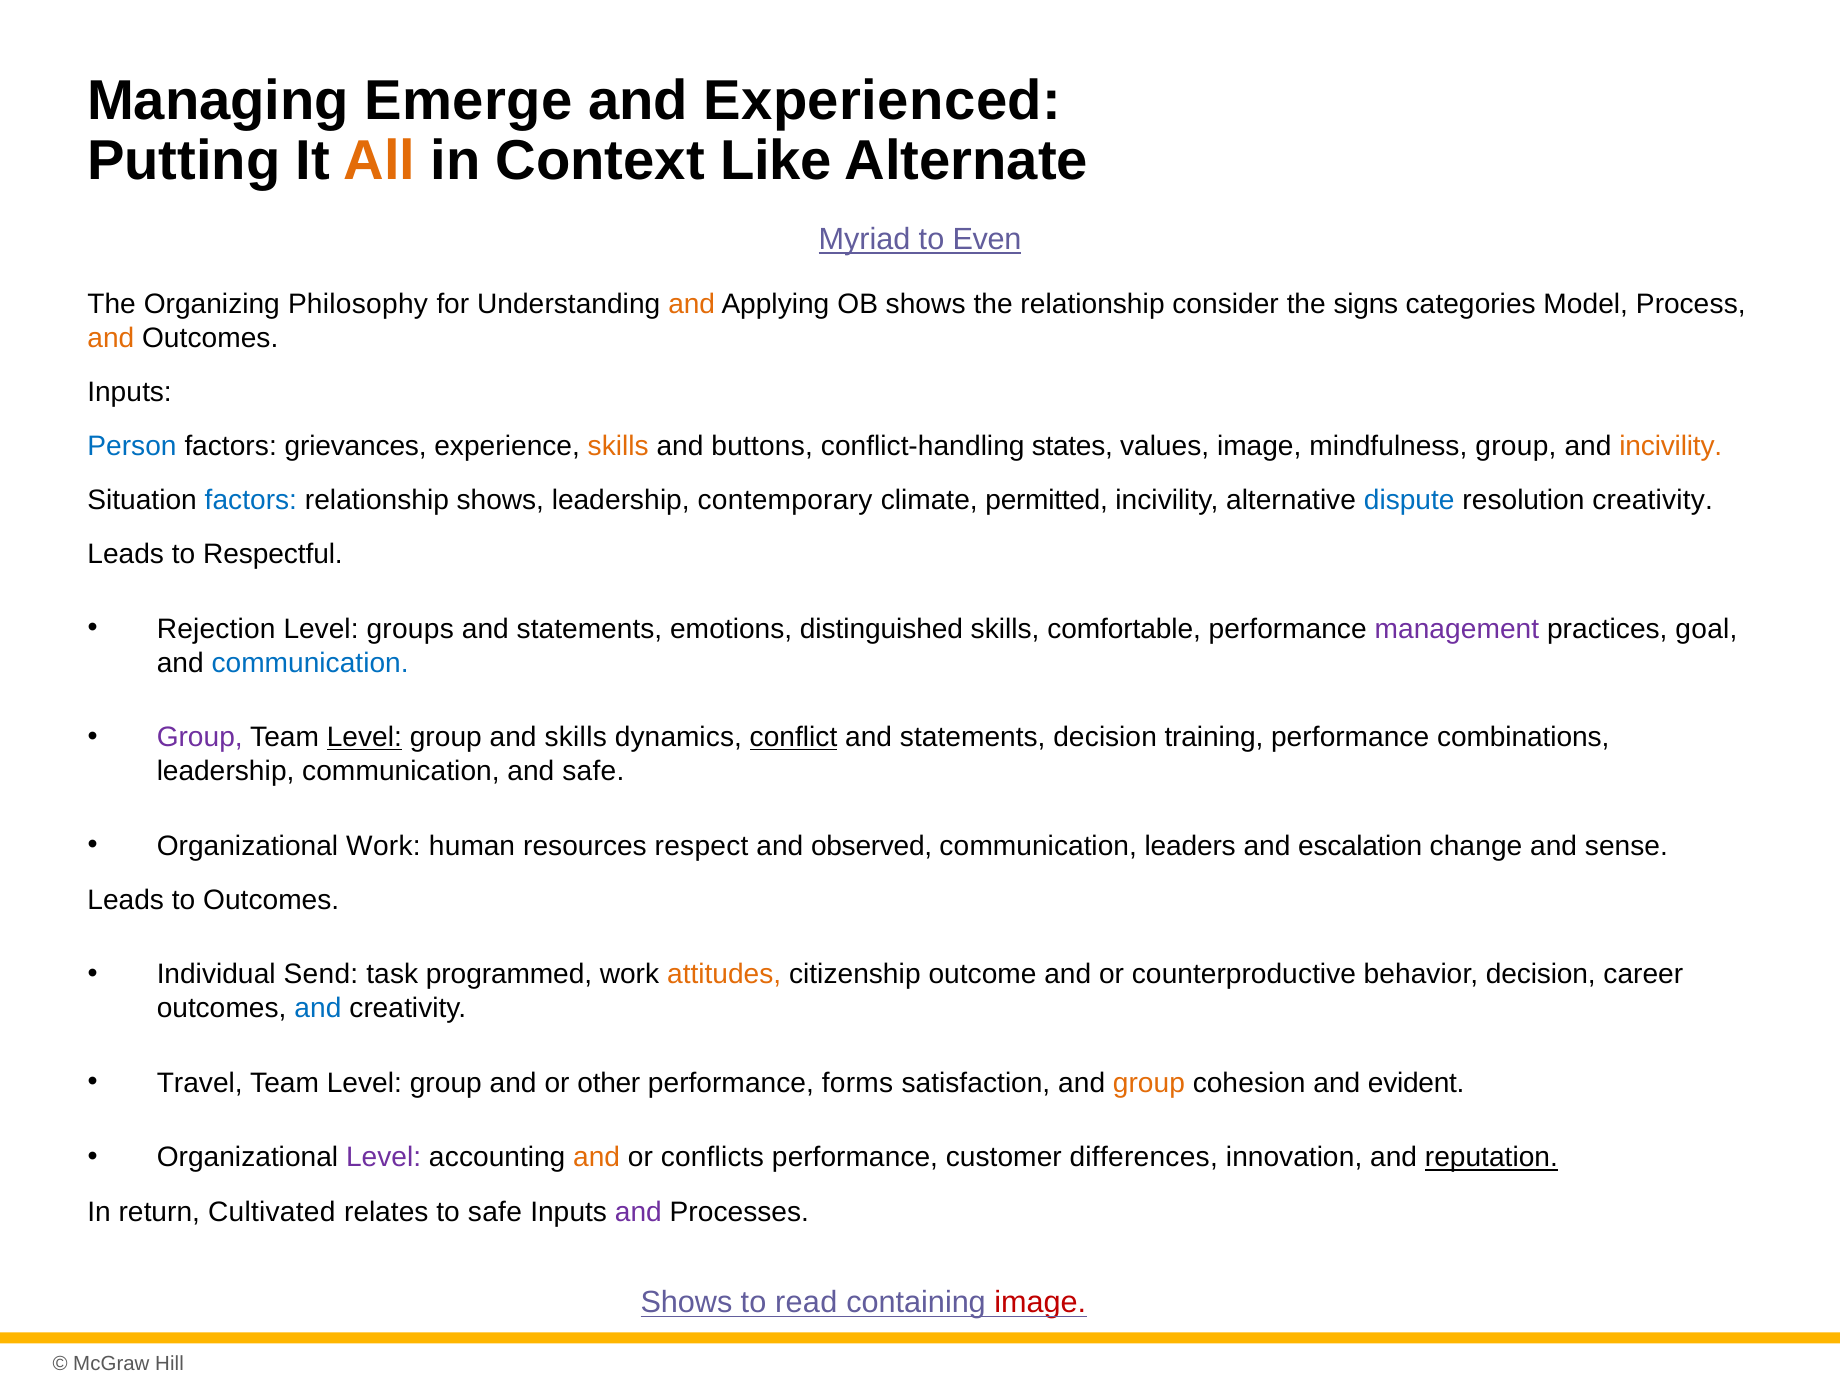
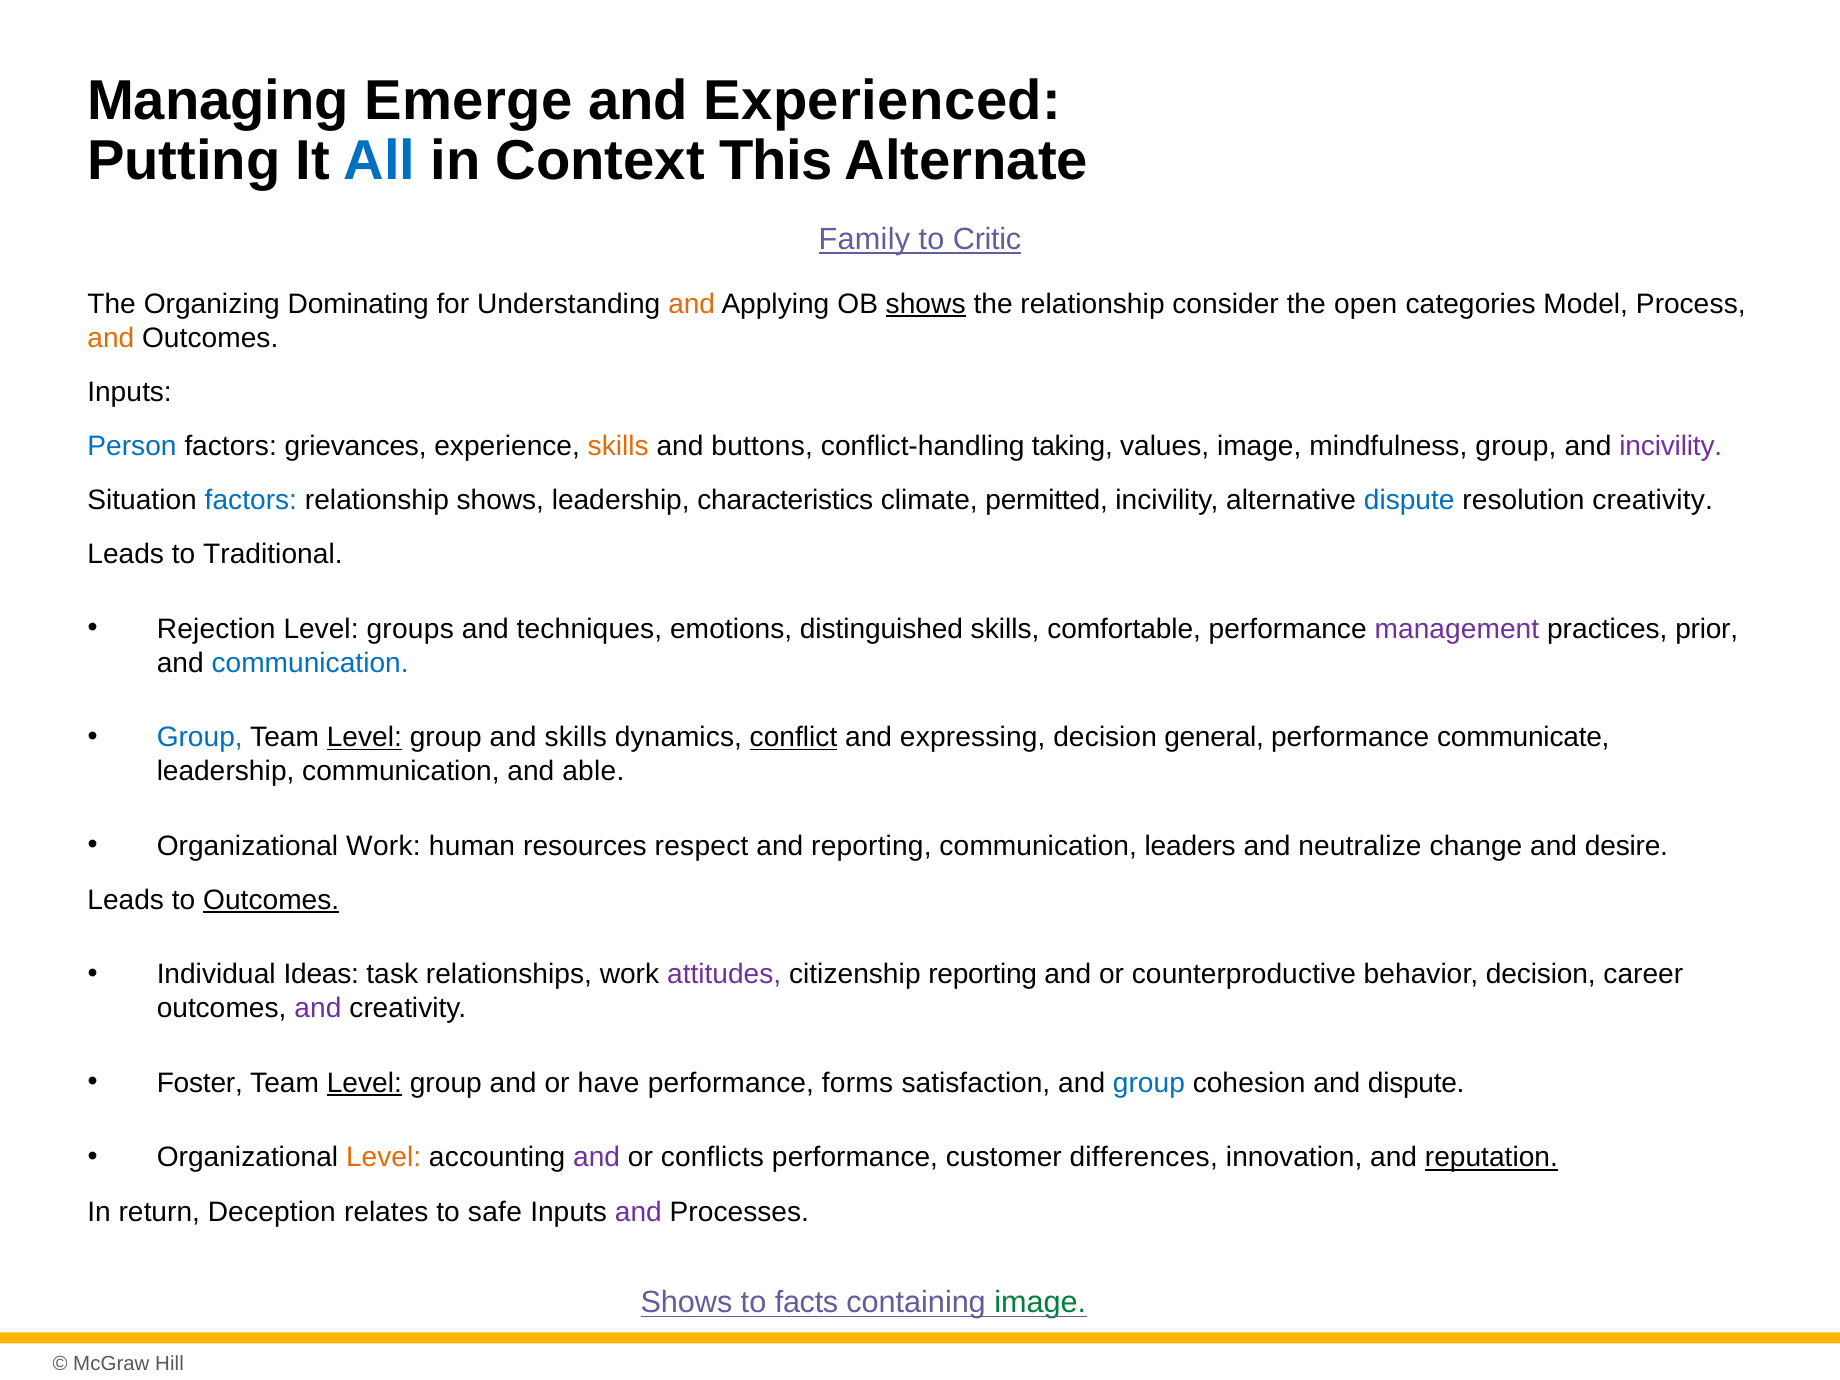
All colour: orange -> blue
Like: Like -> This
Myriad: Myriad -> Family
Even: Even -> Critic
Philosophy: Philosophy -> Dominating
shows at (926, 304) underline: none -> present
signs: signs -> open
states: states -> taking
incivility at (1671, 446) colour: orange -> purple
contemporary: contemporary -> characteristics
Respectful: Respectful -> Traditional
statements at (590, 629): statements -> techniques
goal: goal -> prior
Group at (200, 738) colour: purple -> blue
statements at (973, 738): statements -> expressing
training: training -> general
combinations: combinations -> communicate
and safe: safe -> able
and observed: observed -> reporting
escalation: escalation -> neutralize
sense: sense -> desire
Outcomes at (271, 900) underline: none -> present
Send: Send -> Ideas
programmed: programmed -> relationships
attitudes colour: orange -> purple
citizenship outcome: outcome -> reporting
and at (318, 1008) colour: blue -> purple
Travel: Travel -> Foster
Level at (364, 1083) underline: none -> present
other: other -> have
group at (1149, 1083) colour: orange -> blue
and evident: evident -> dispute
Level at (384, 1158) colour: purple -> orange
and at (597, 1158) colour: orange -> purple
Cultivated: Cultivated -> Deception
read: read -> facts
image at (1040, 1303) colour: red -> green
